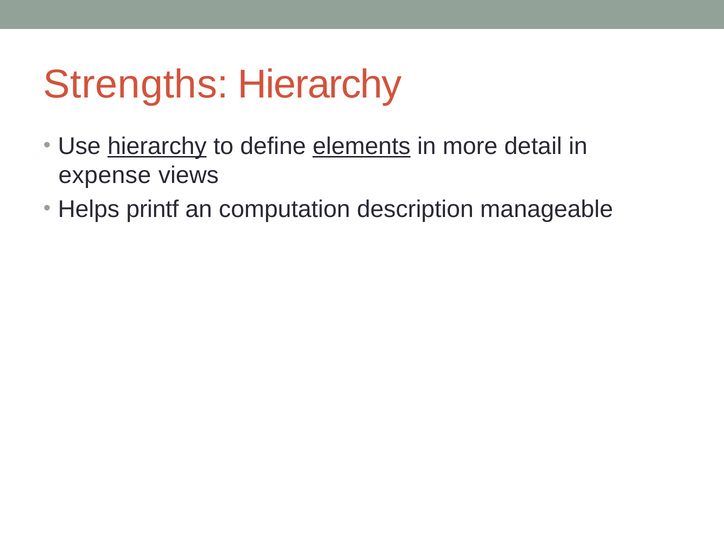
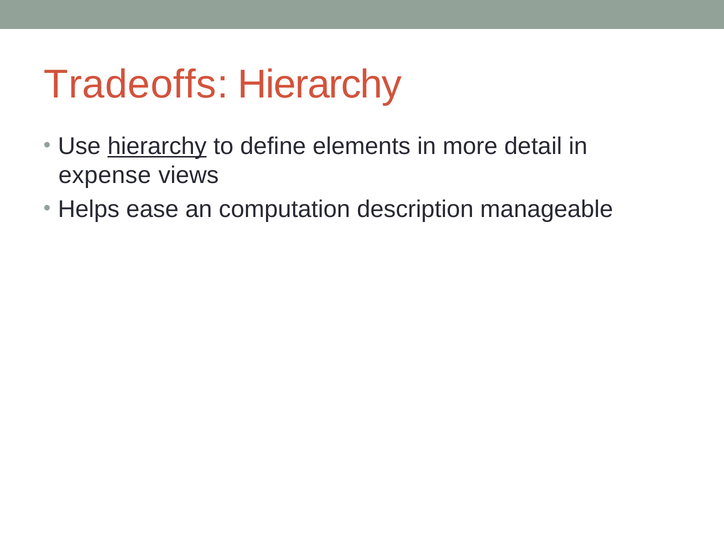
Strengths: Strengths -> Tradeoffs
elements underline: present -> none
printf: printf -> ease
